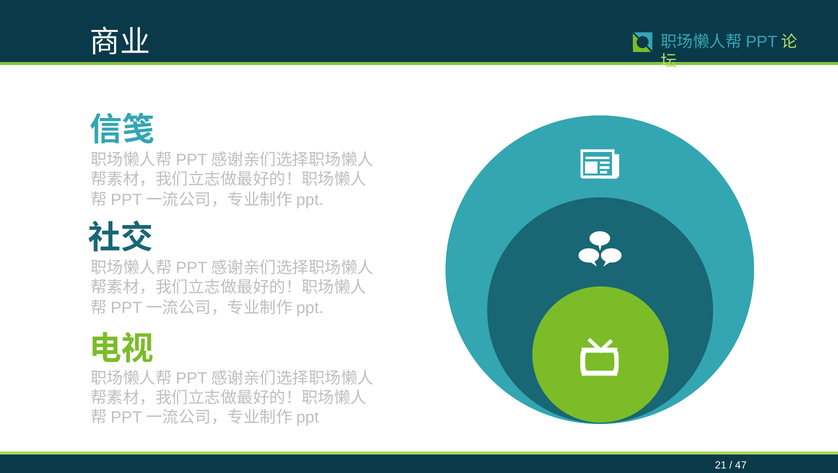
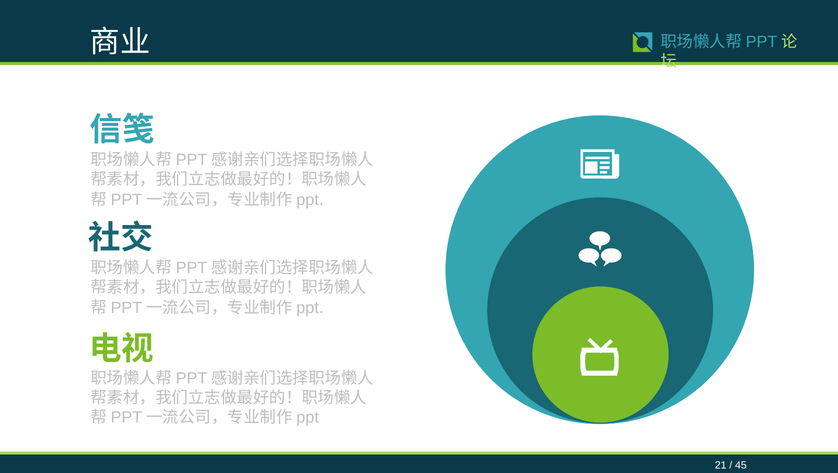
47: 47 -> 45
